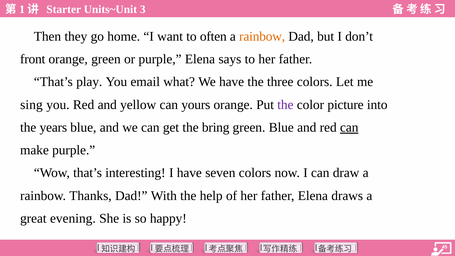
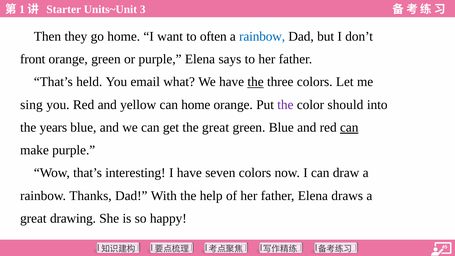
rainbow at (262, 36) colour: orange -> blue
play: play -> held
the at (256, 82) underline: none -> present
can yours: yours -> home
picture: picture -> should
the bring: bring -> great
evening: evening -> drawing
